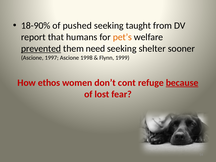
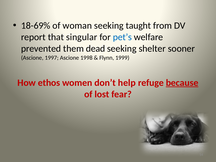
18-90%: 18-90% -> 18-69%
pushed: pushed -> woman
humans: humans -> singular
pet’s colour: orange -> blue
prevented underline: present -> none
need: need -> dead
cont: cont -> help
